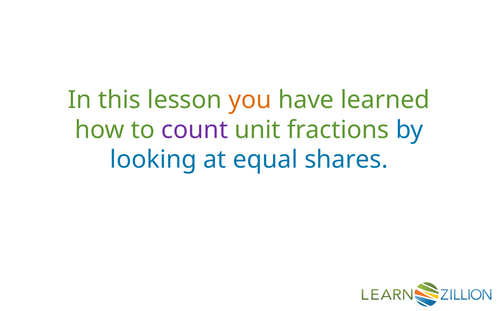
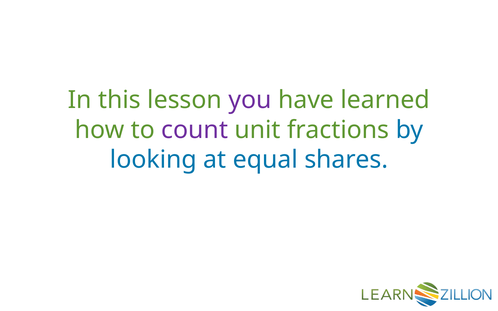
you colour: orange -> purple
